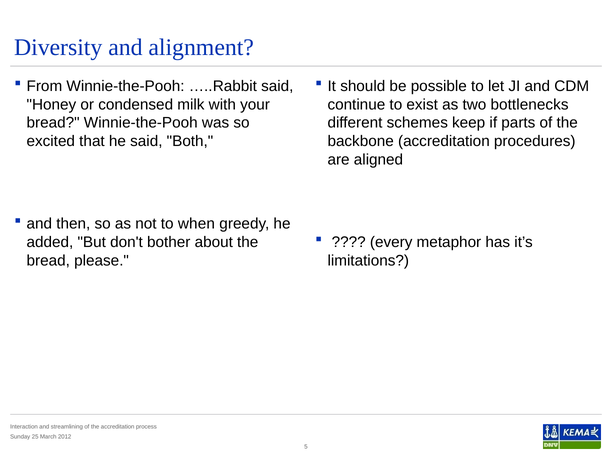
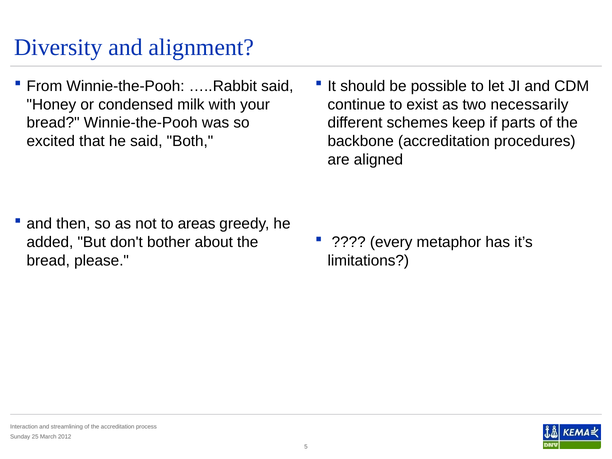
bottlenecks: bottlenecks -> necessarily
when: when -> areas
